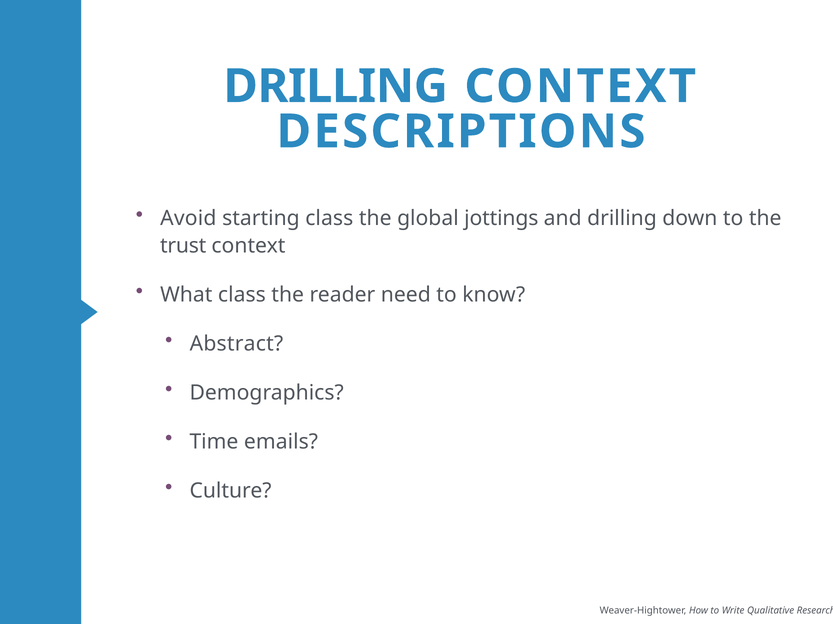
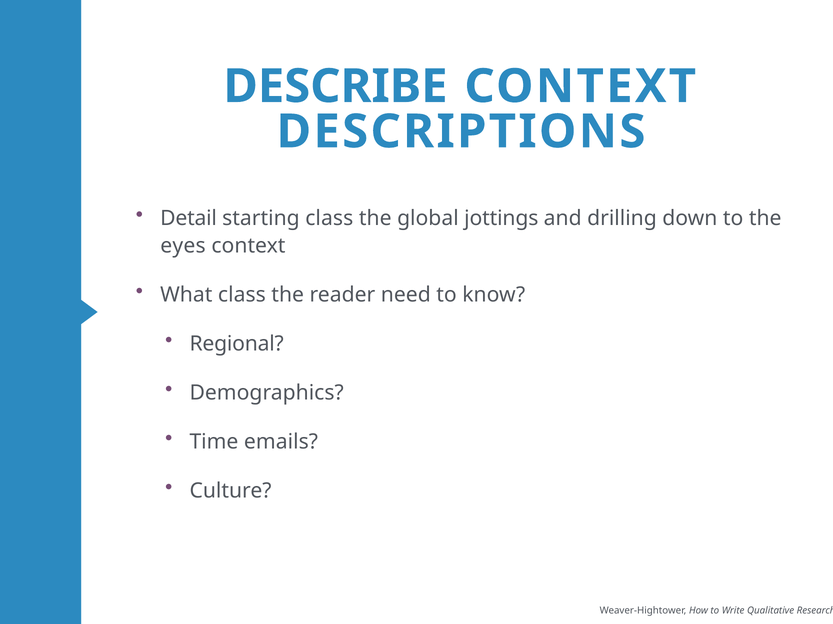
DRILLING at (336, 87): DRILLING -> DESCRIBE
Avoid: Avoid -> Detail
trust: trust -> eyes
Abstract: Abstract -> Regional
